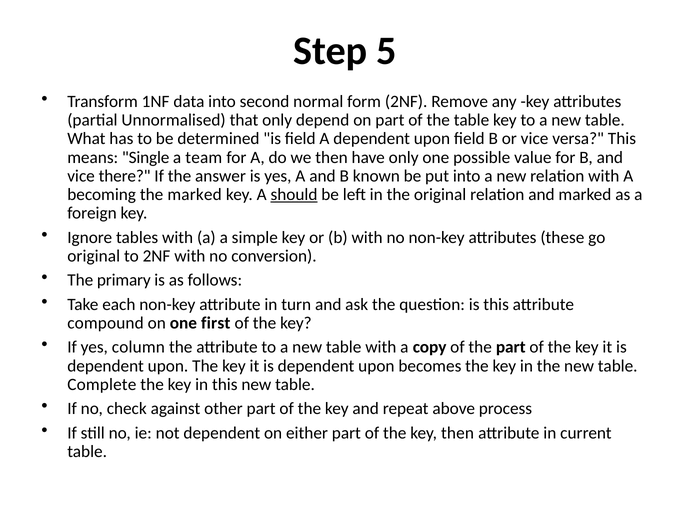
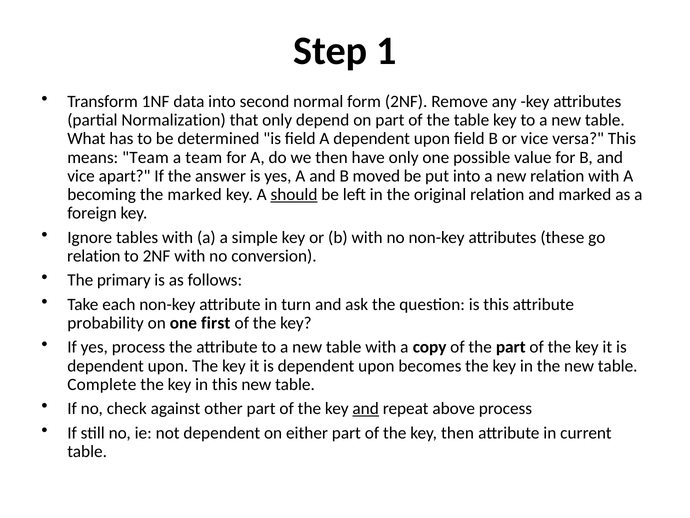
5: 5 -> 1
Unnormalised: Unnormalised -> Normalization
means Single: Single -> Team
there: there -> apart
known: known -> moved
original at (94, 256): original -> relation
compound: compound -> probability
yes column: column -> process
and at (366, 408) underline: none -> present
